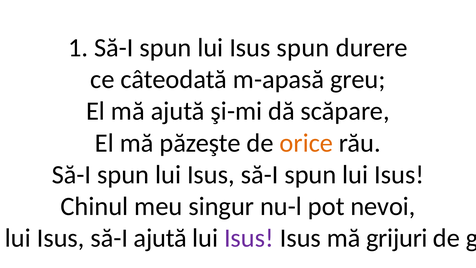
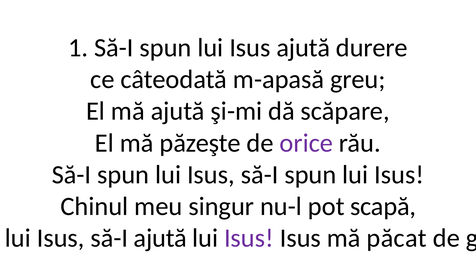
Isus spun: spun -> ajută
orice colour: orange -> purple
nevoi: nevoi -> scapă
grijuri: grijuri -> păcat
